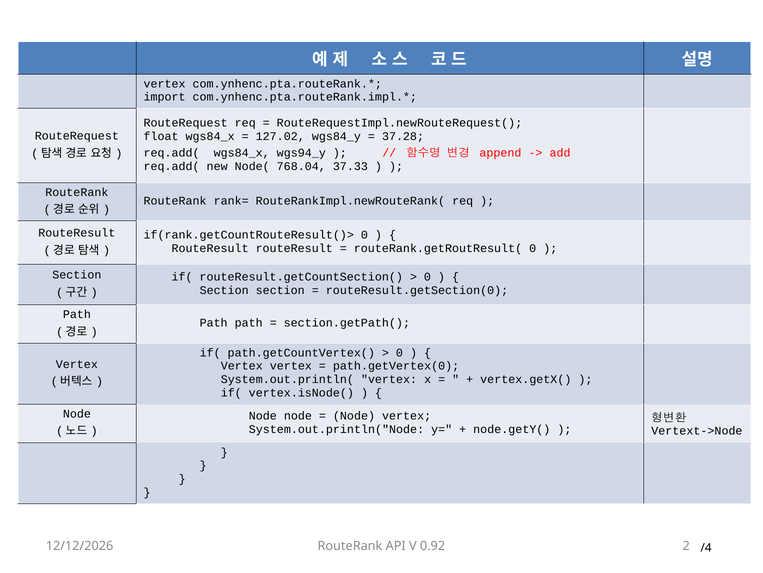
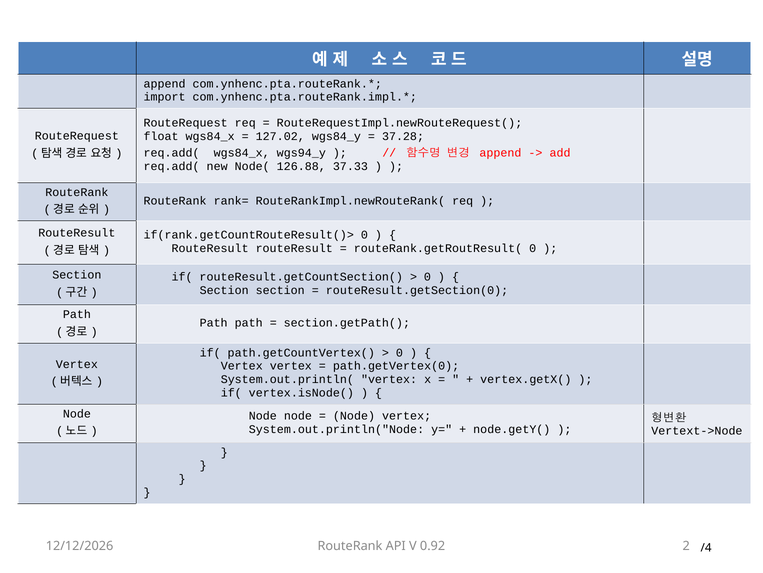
vertex at (165, 84): vertex -> append
768.04: 768.04 -> 126.88
